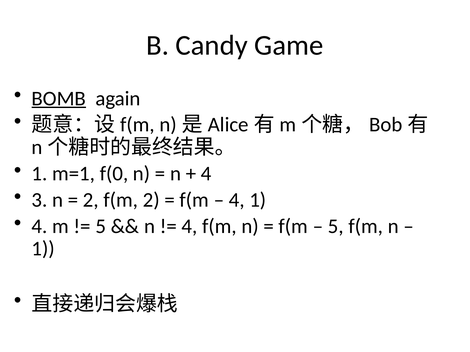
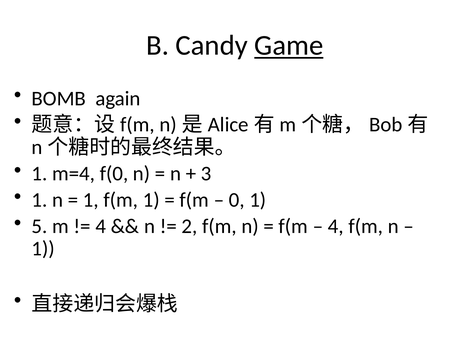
Game underline: none -> present
BOMB underline: present -> none
m=1: m=1 -> m=4
4 at (206, 174): 4 -> 3
3 at (39, 200): 3 -> 1
2 at (91, 200): 2 -> 1
f(m 2: 2 -> 1
4 at (237, 200): 4 -> 0
4 at (39, 226): 4 -> 5
5 at (101, 226): 5 -> 4
4 at (190, 226): 4 -> 2
5 at (336, 226): 5 -> 4
